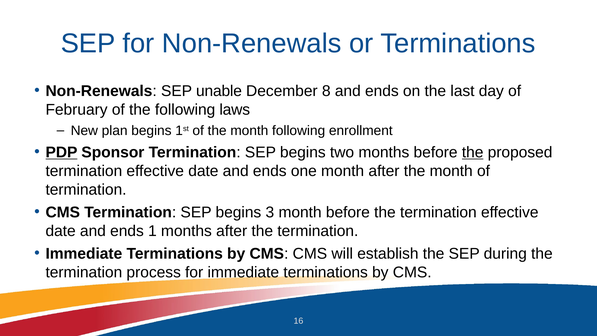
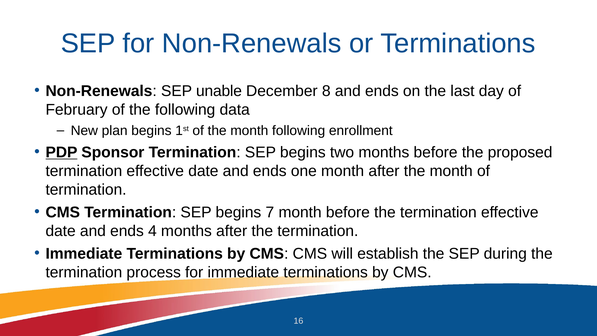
laws: laws -> data
the at (473, 152) underline: present -> none
3: 3 -> 7
1: 1 -> 4
